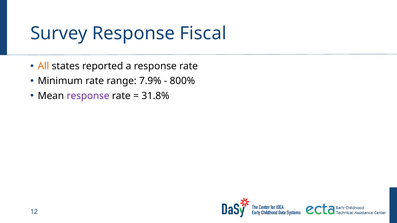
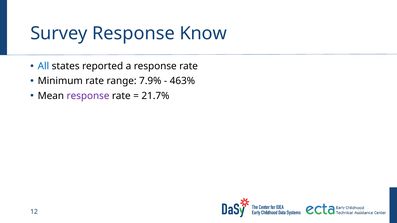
Fiscal: Fiscal -> Know
All colour: orange -> blue
800%: 800% -> 463%
31.8%: 31.8% -> 21.7%
